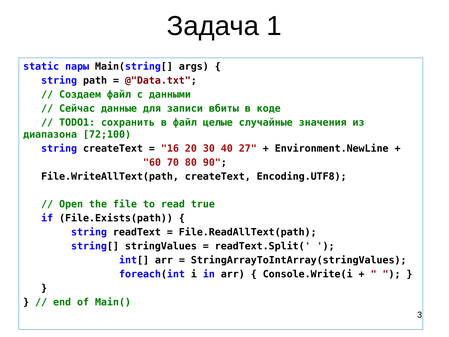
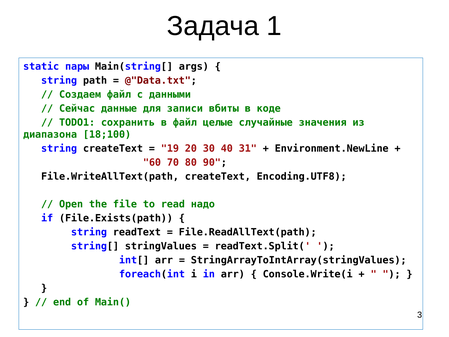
72;100: 72;100 -> 18;100
16: 16 -> 19
27: 27 -> 31
true: true -> надо
